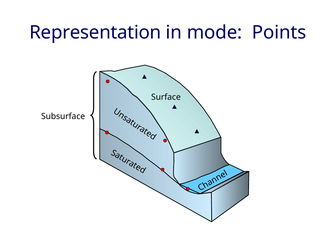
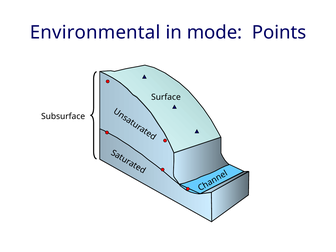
Representation: Representation -> Environmental
